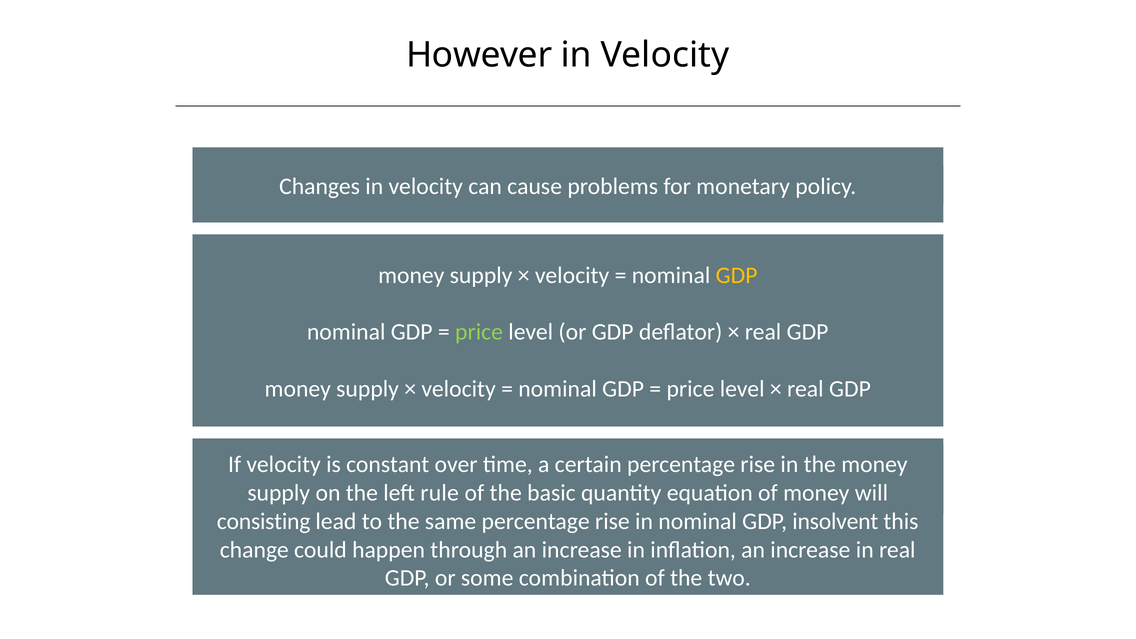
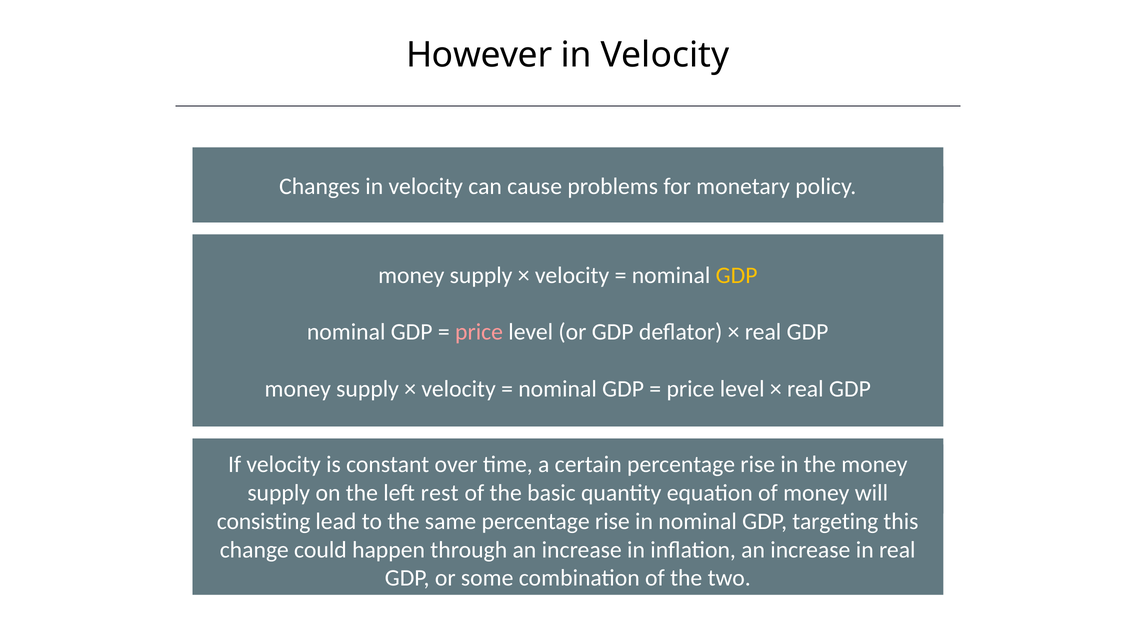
price at (479, 332) colour: light green -> pink
rule: rule -> rest
insolvent: insolvent -> targeting
